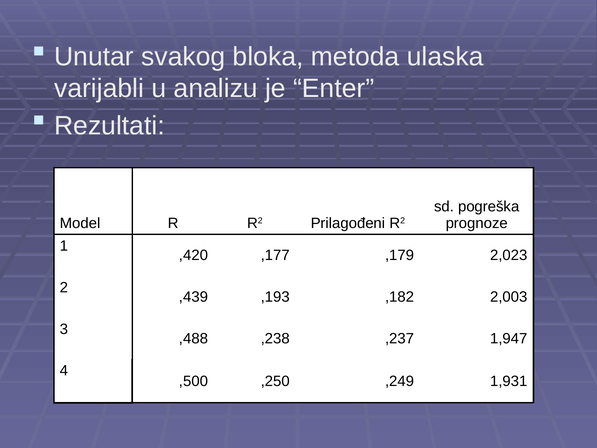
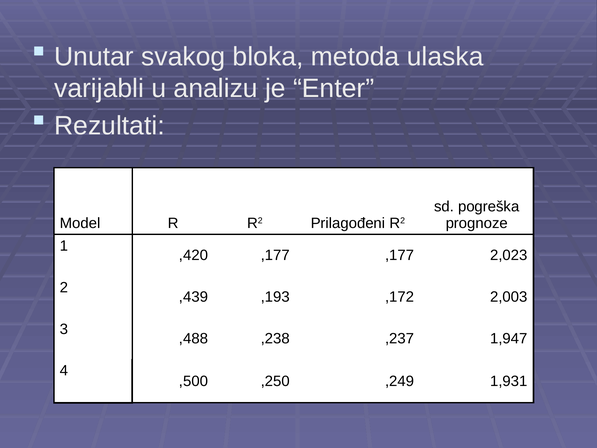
,177 ,179: ,179 -> ,177
,182: ,182 -> ,172
